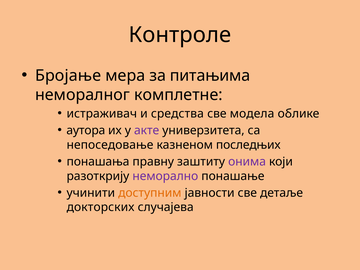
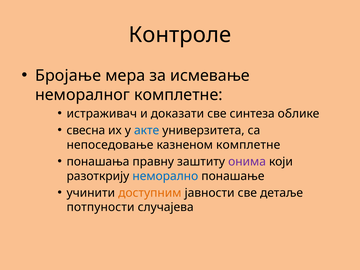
питањима: питањима -> исмевање
средства: средства -> доказати
модела: модела -> синтеза
аутора: аутора -> свесна
акте colour: purple -> blue
казненом последњих: последњих -> комплетне
неморално colour: purple -> blue
докторских: докторских -> потпуности
